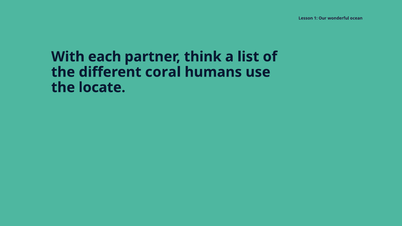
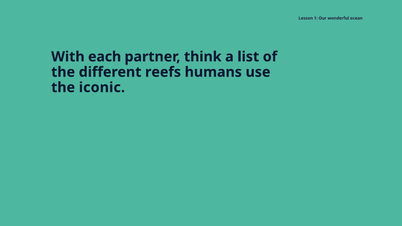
coral: coral -> reefs
locate: locate -> iconic
